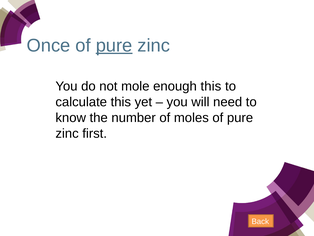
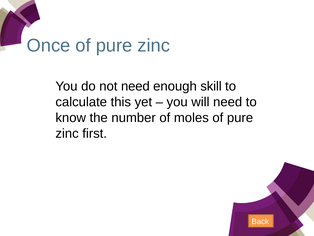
pure at (114, 45) underline: present -> none
not mole: mole -> need
enough this: this -> skill
